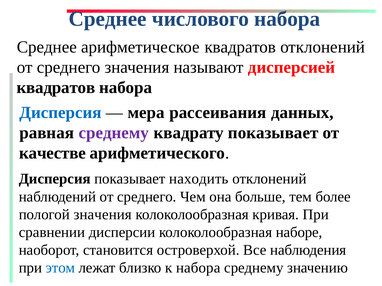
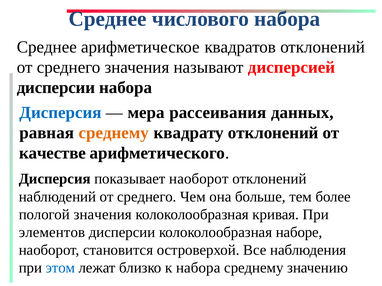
квадратов at (56, 88): квадратов -> дисперсии
среднему at (114, 133) colour: purple -> orange
квадрату показывает: показывает -> отклонений
показывает находить: находить -> наоборот
сравнении: сравнении -> элементов
